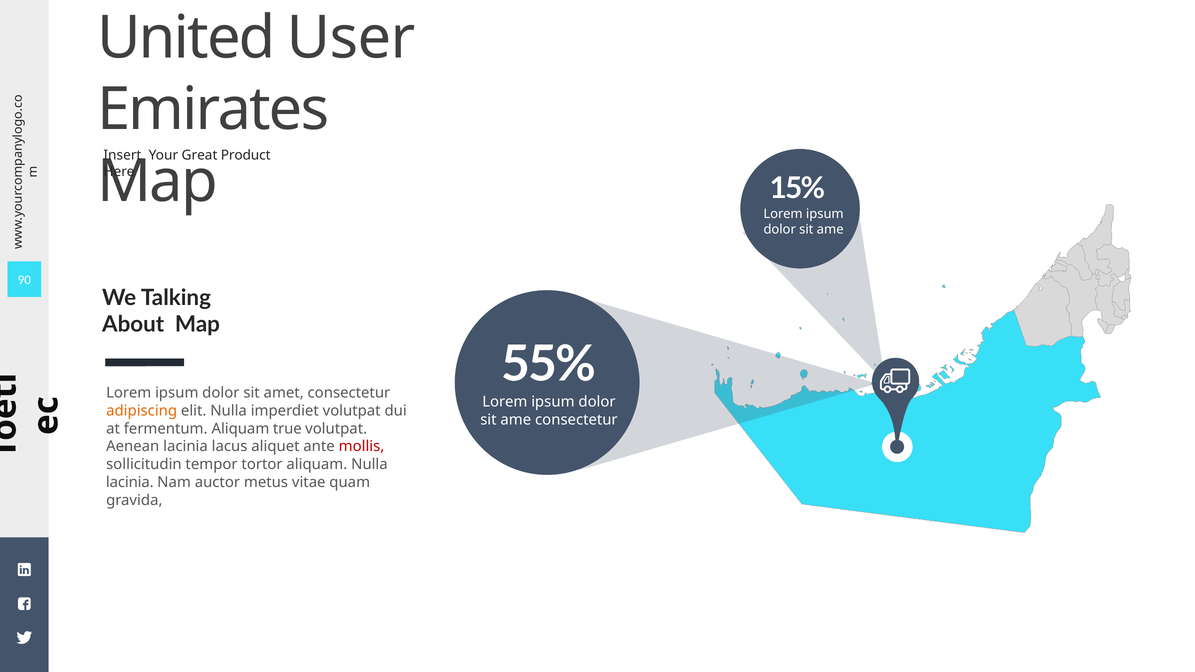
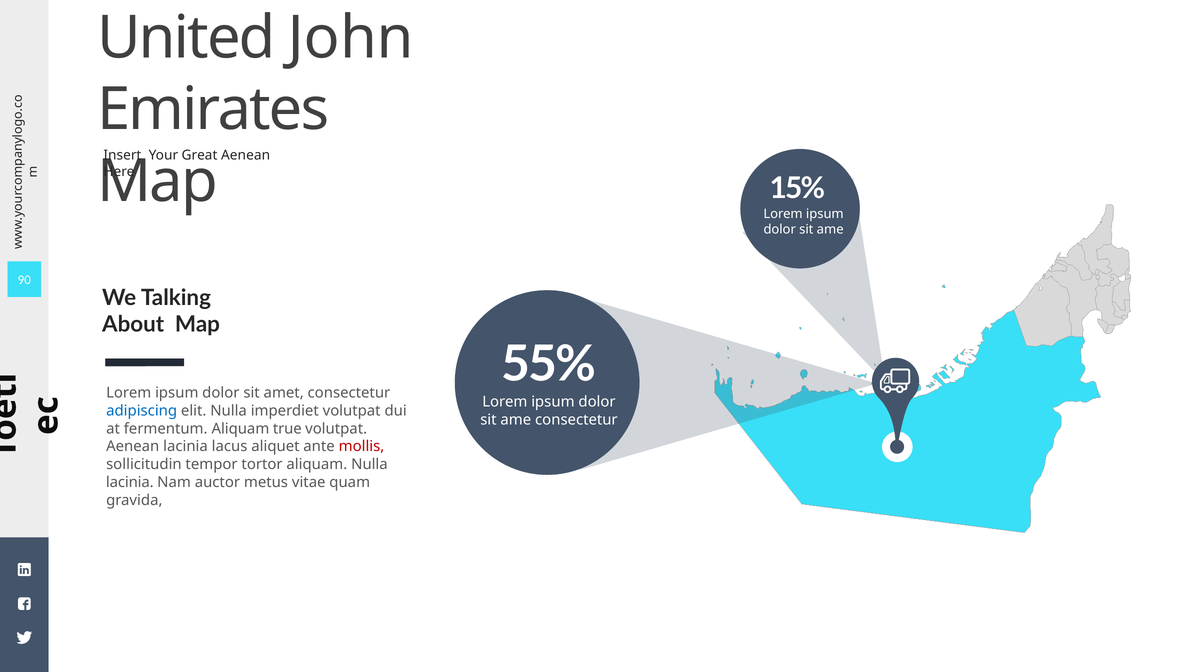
User: User -> John
Great Product: Product -> Aenean
adipiscing colour: orange -> blue
